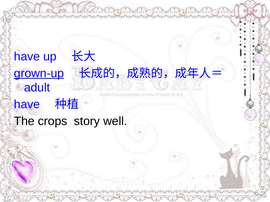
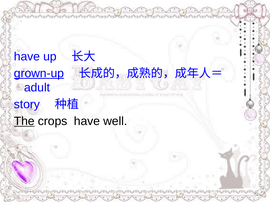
have at (27, 105): have -> story
The underline: none -> present
crops story: story -> have
